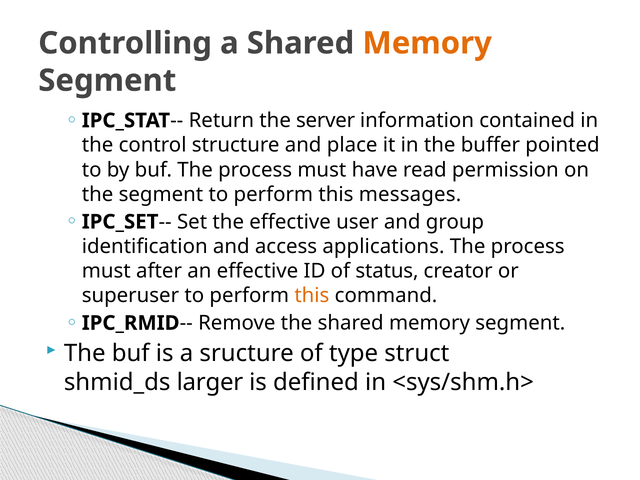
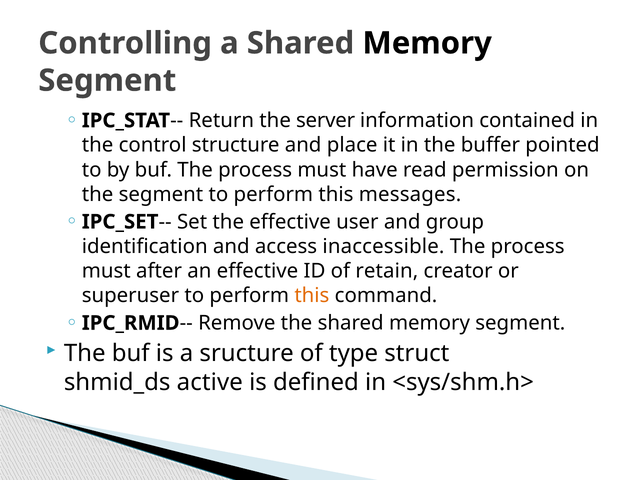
Memory at (427, 43) colour: orange -> black
applications: applications -> inaccessible
status: status -> retain
larger: larger -> active
